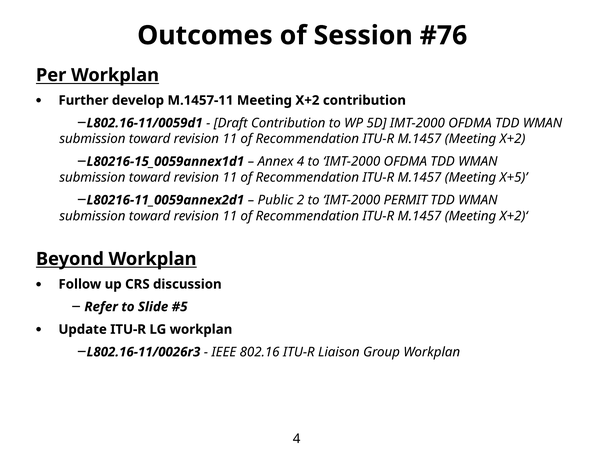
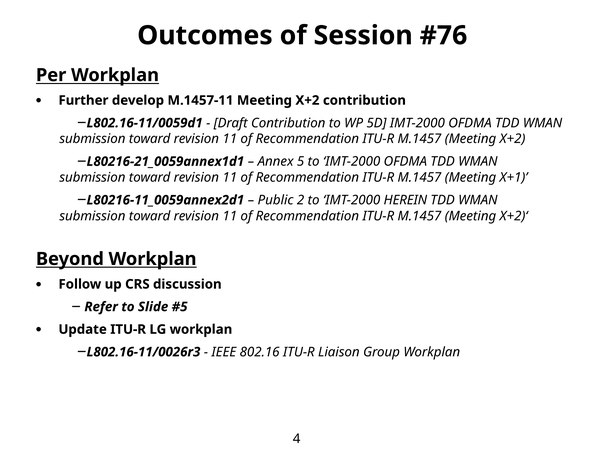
L80216-15_0059annex1d1: L80216-15_0059annex1d1 -> L80216-21_0059annex1d1
Annex 4: 4 -> 5
X+5: X+5 -> X+1
PERMIT: PERMIT -> HEREIN
